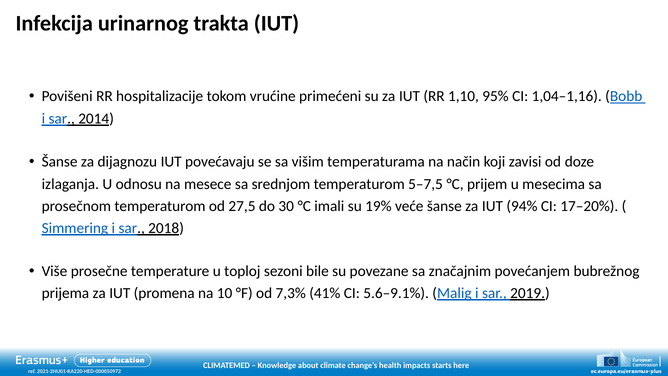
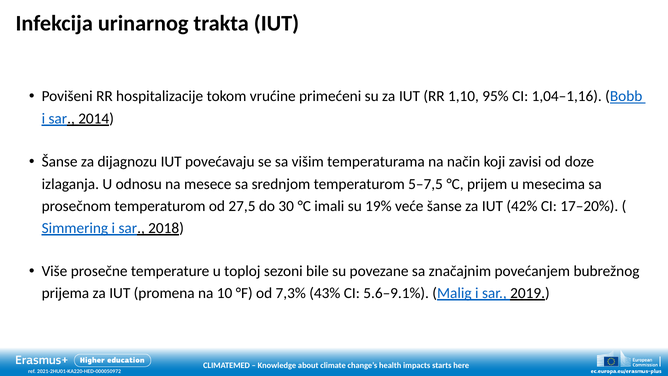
94%: 94% -> 42%
41%: 41% -> 43%
